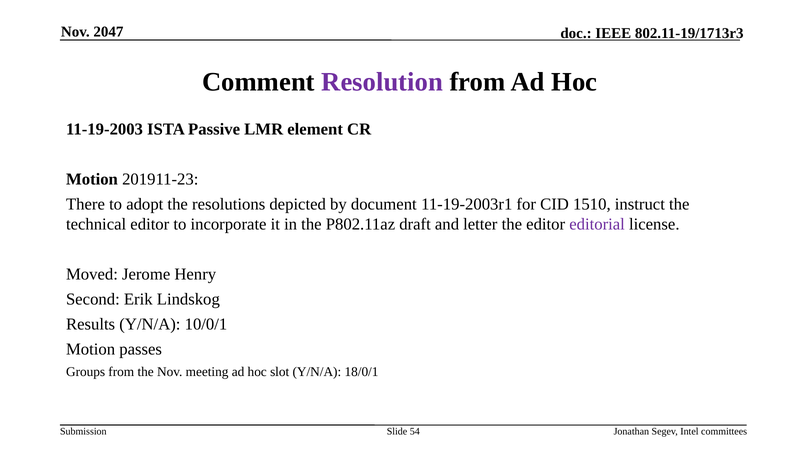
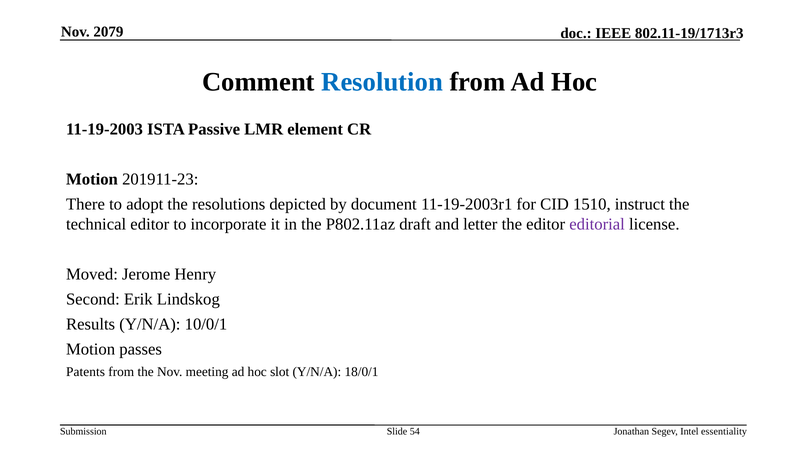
2047: 2047 -> 2079
Resolution colour: purple -> blue
Groups: Groups -> Patents
committees: committees -> essentiality
